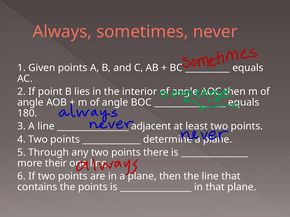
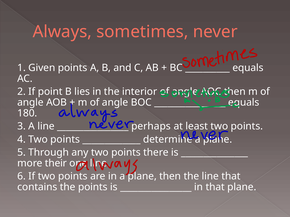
adjacent: adjacent -> perhaps
